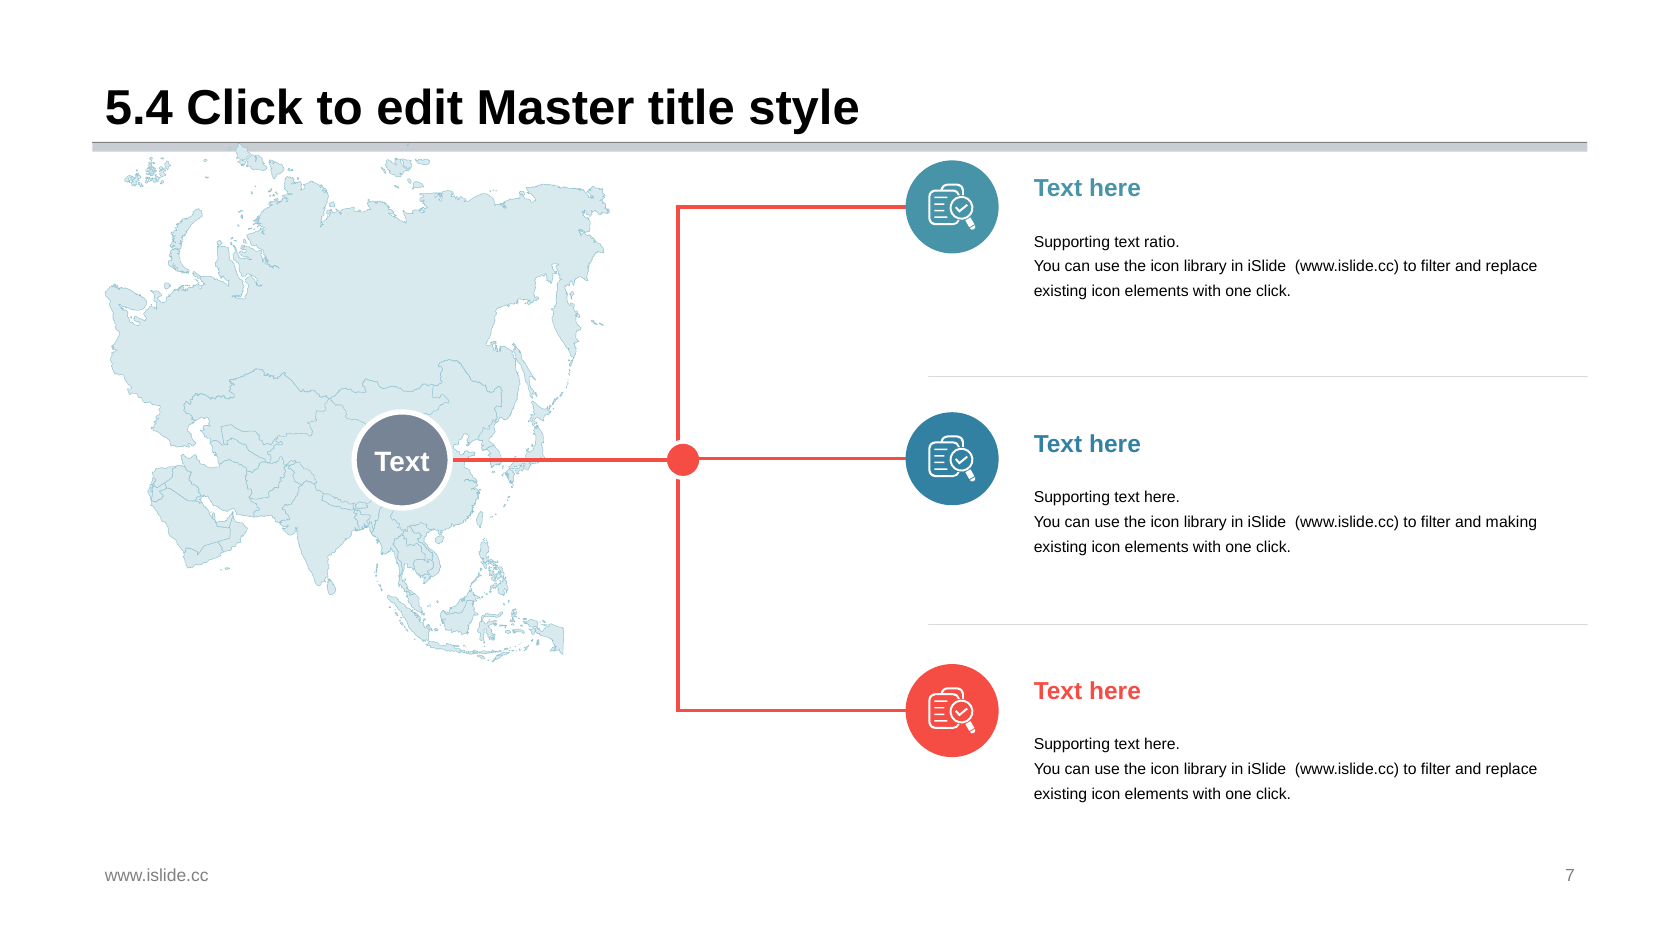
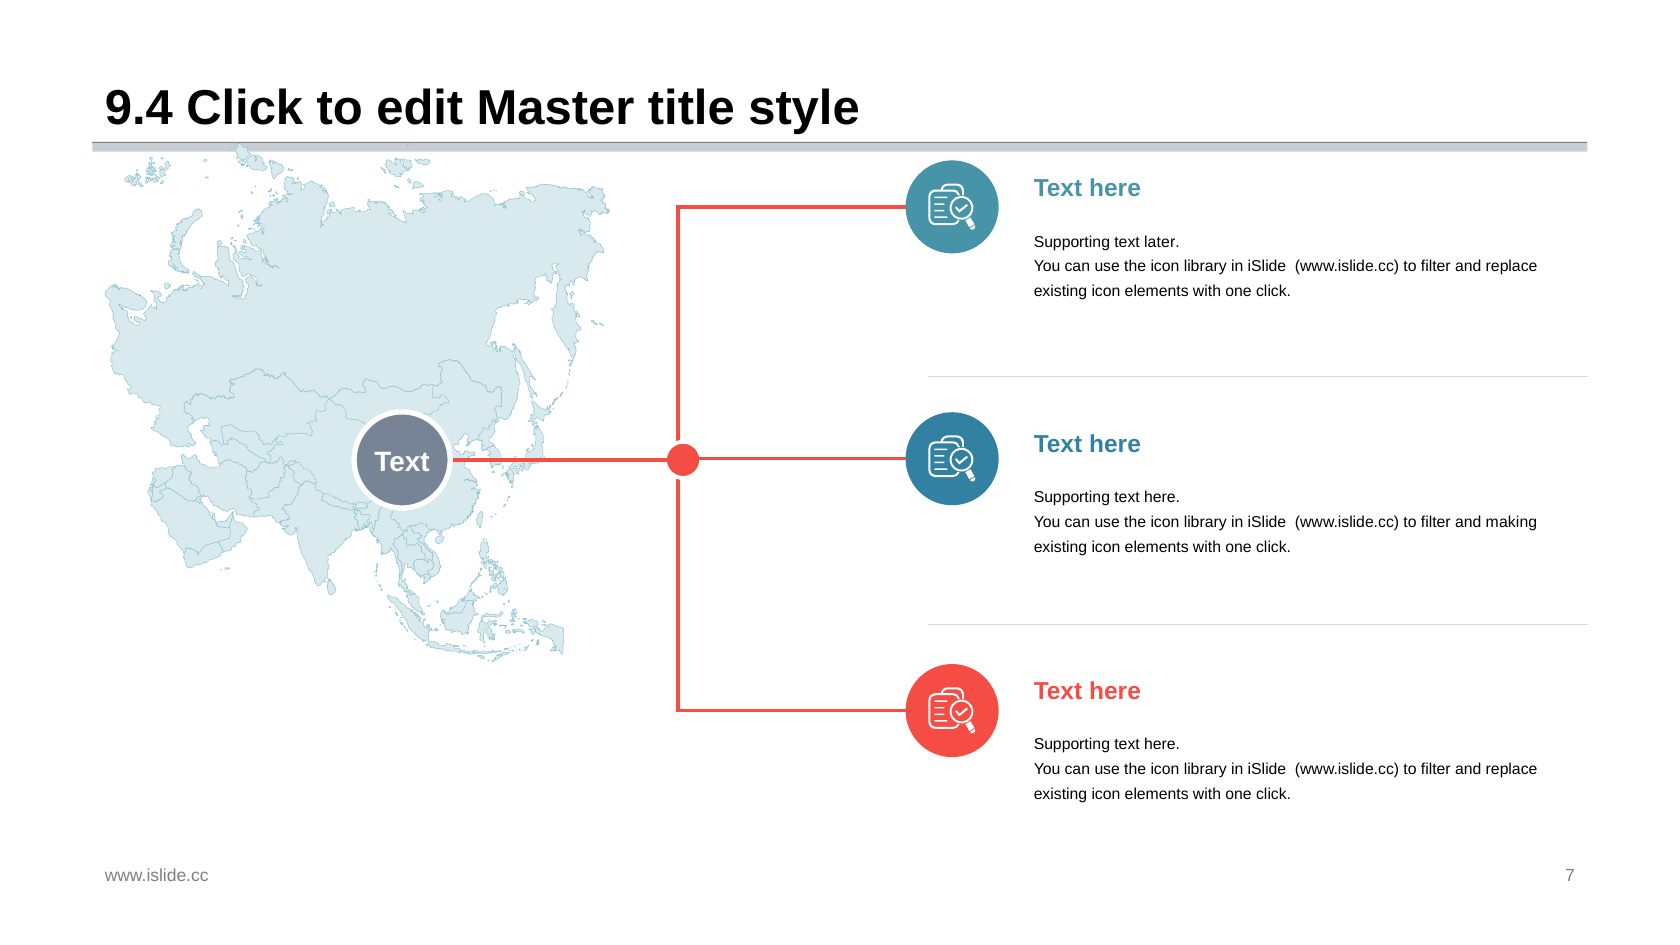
5.4: 5.4 -> 9.4
ratio: ratio -> later
